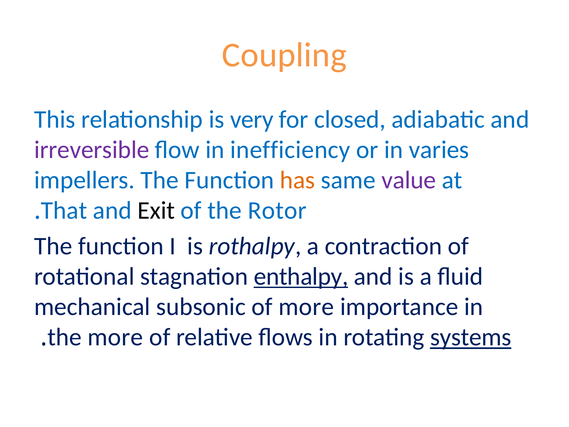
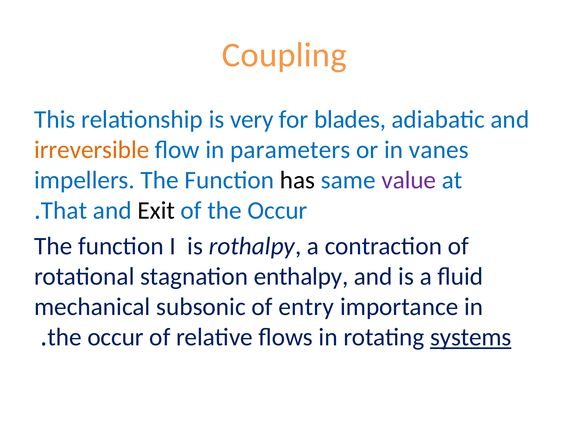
closed: closed -> blades
irreversible colour: purple -> orange
inefficiency: inefficiency -> parameters
varies: varies -> vanes
has colour: orange -> black
of the Rotor: Rotor -> Occur
enthalpy underline: present -> none
of more: more -> entry
more at (115, 337): more -> occur
